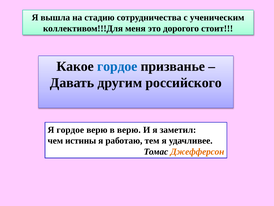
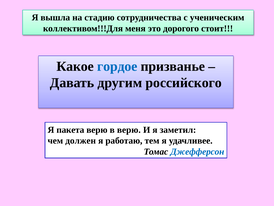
Я гордое: гордое -> пакета
истины: истины -> должен
Джефферсон colour: orange -> blue
